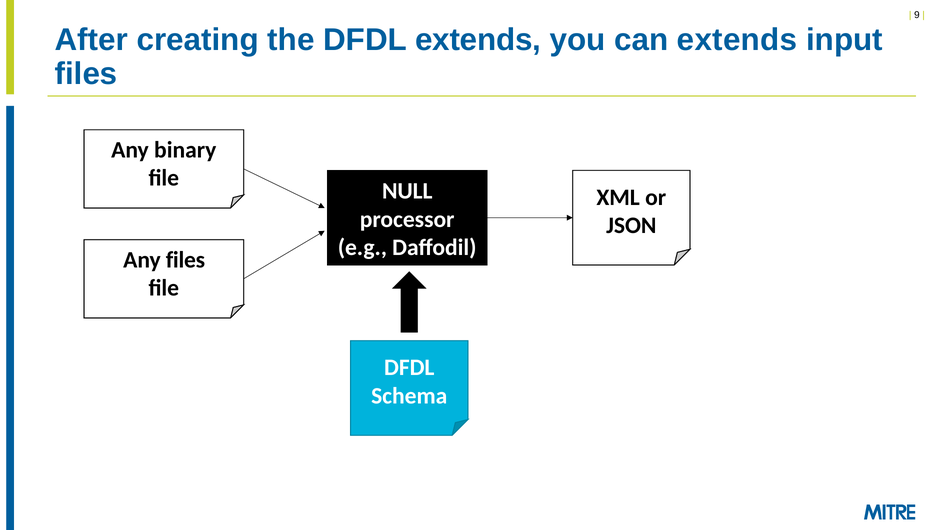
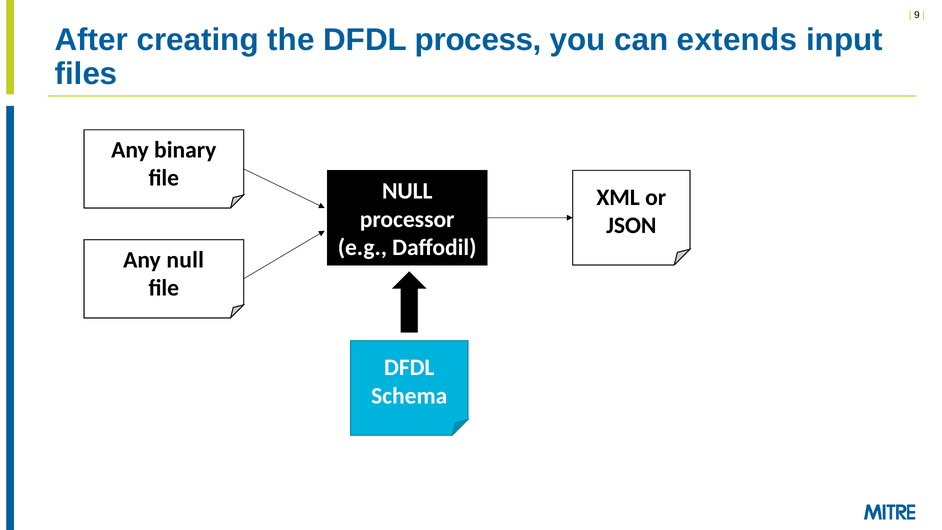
DFDL extends: extends -> process
Any files: files -> null
